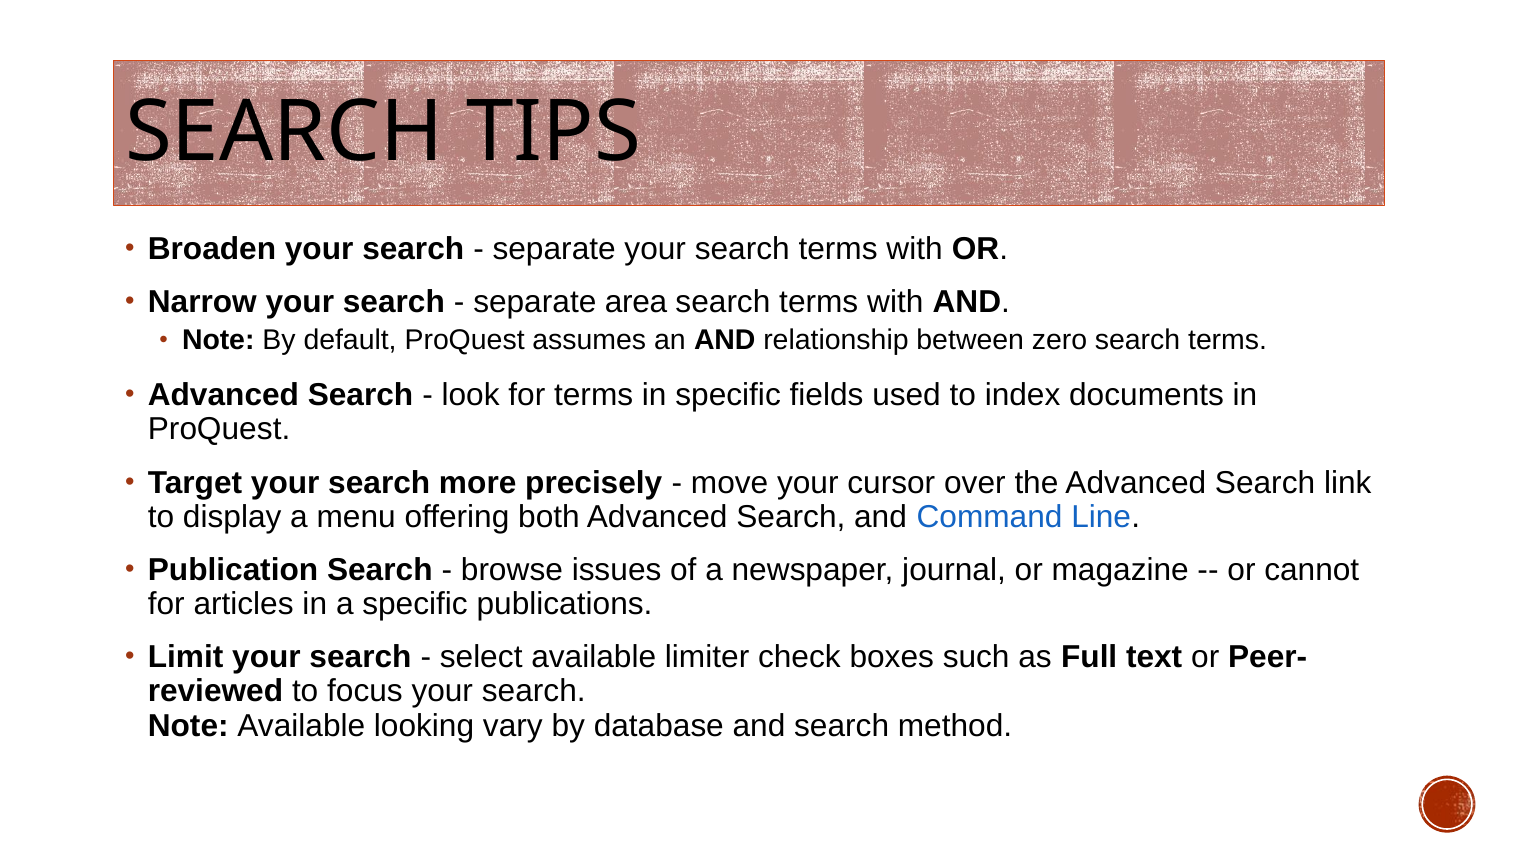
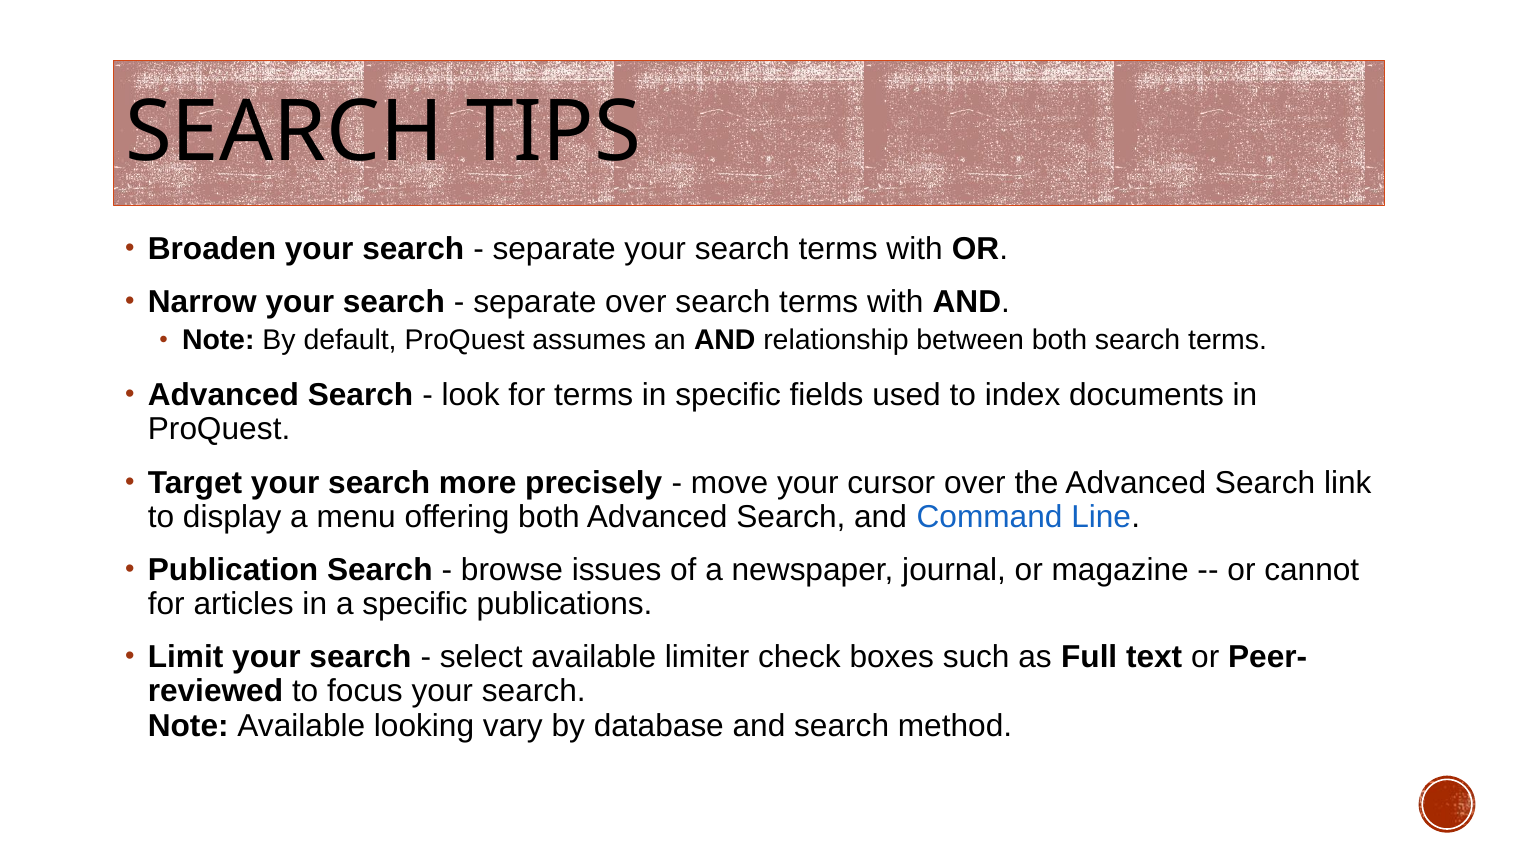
separate area: area -> over
between zero: zero -> both
